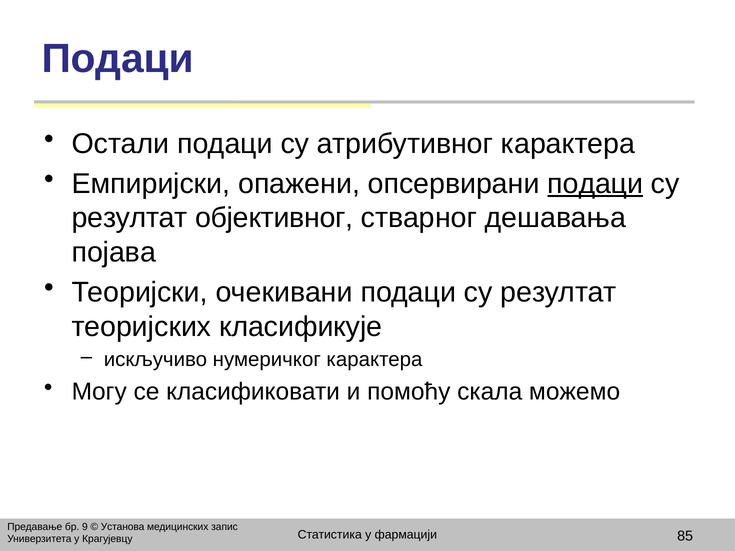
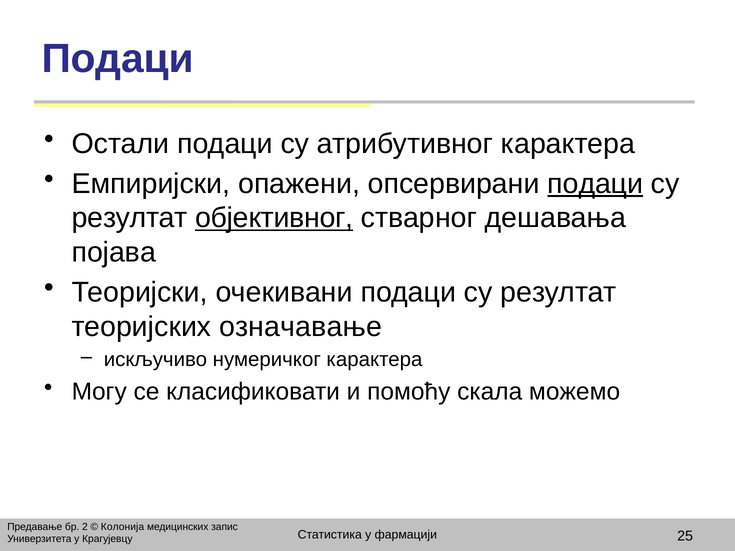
објективног underline: none -> present
класификује: класификује -> означавање
9: 9 -> 2
Установа: Установа -> Колонија
85: 85 -> 25
